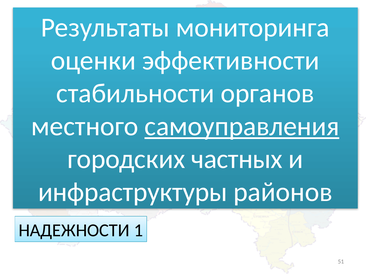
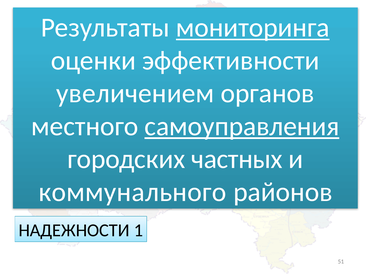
мониторинга underline: none -> present
стабильности: стабильности -> увеличением
инфраструктуры: инфраструктуры -> коммунального
